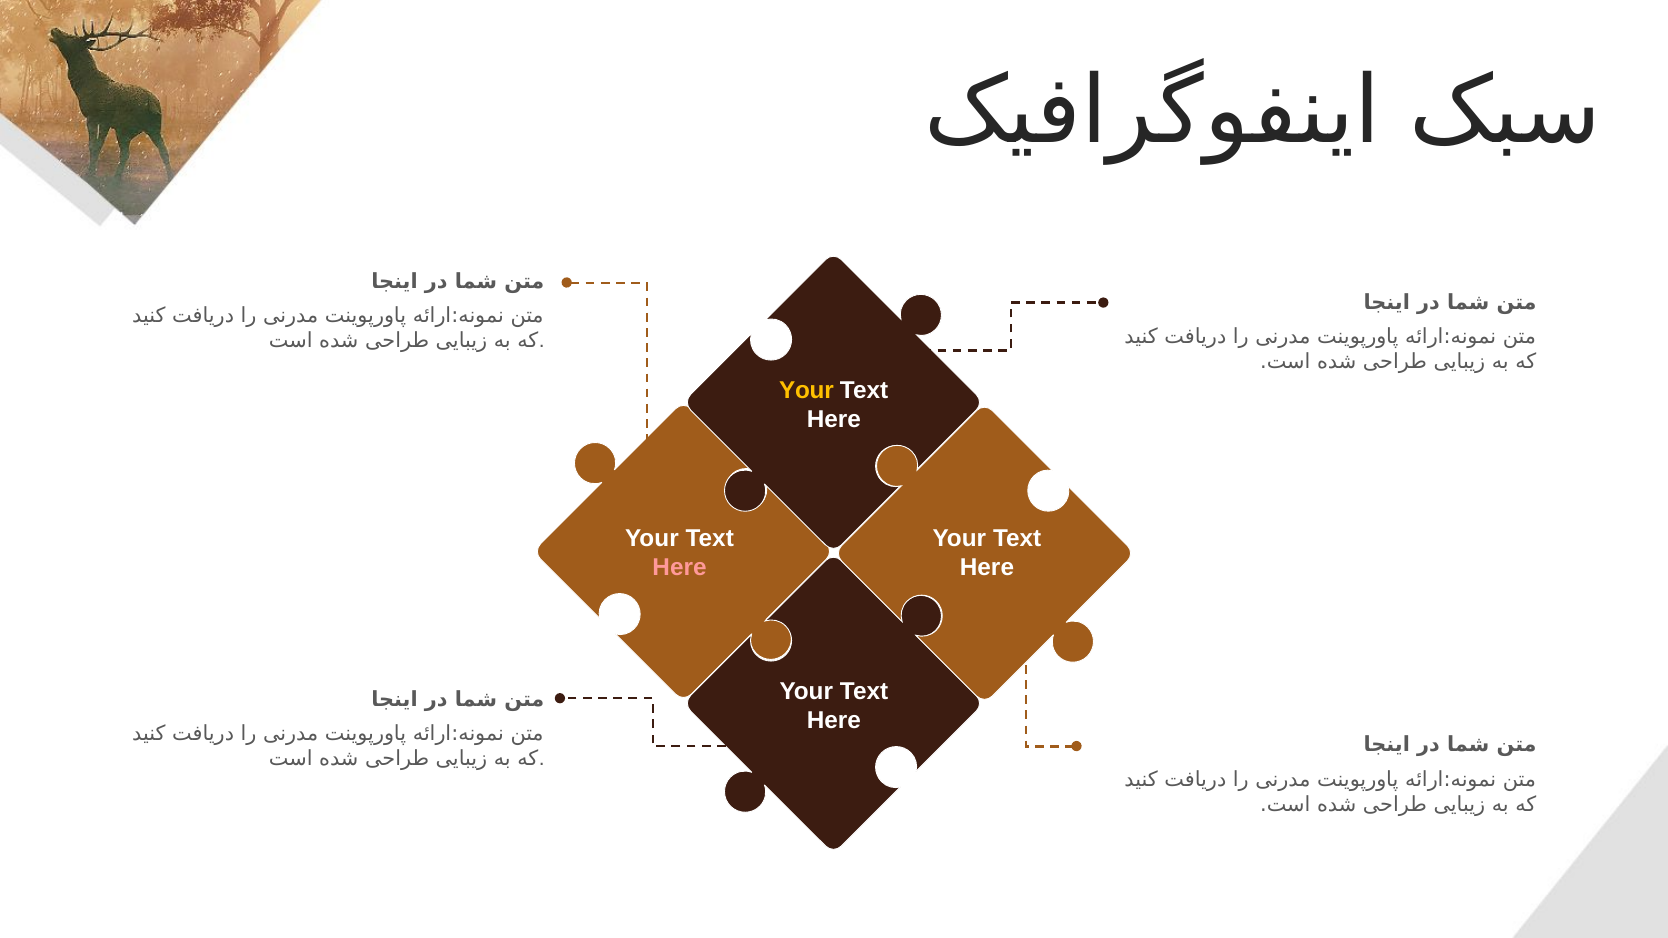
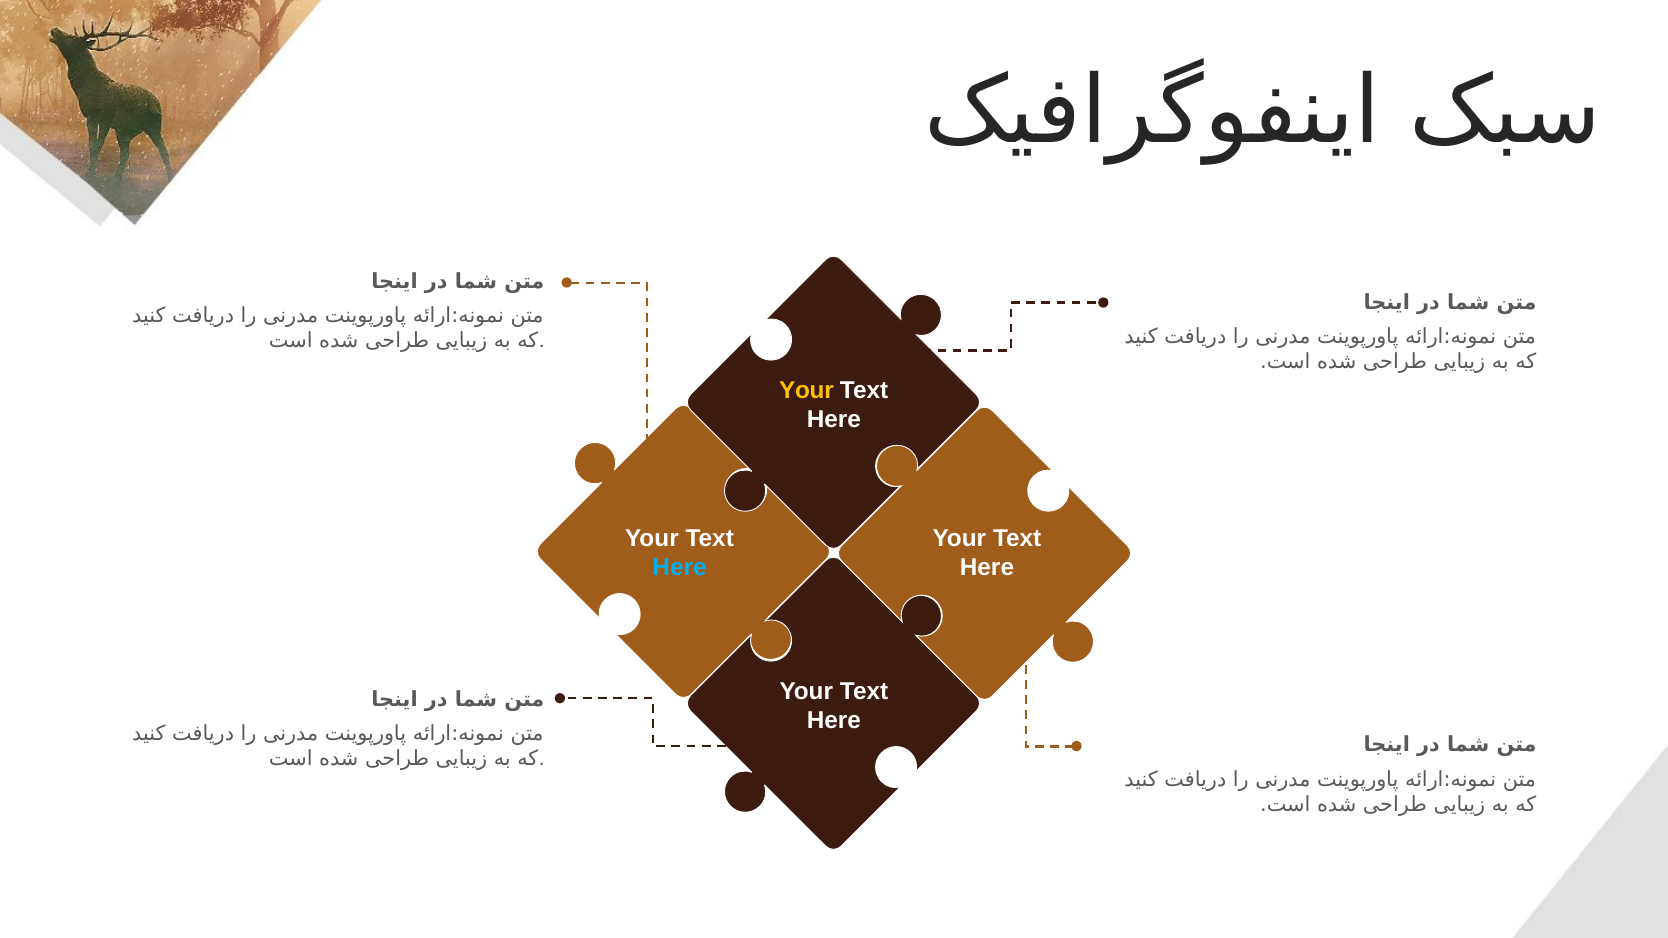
Here at (680, 567) colour: pink -> light blue
